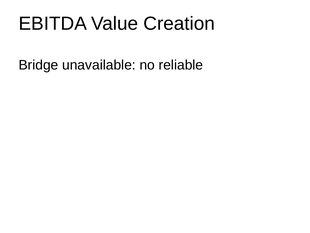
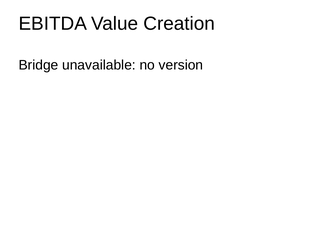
reliable: reliable -> version
